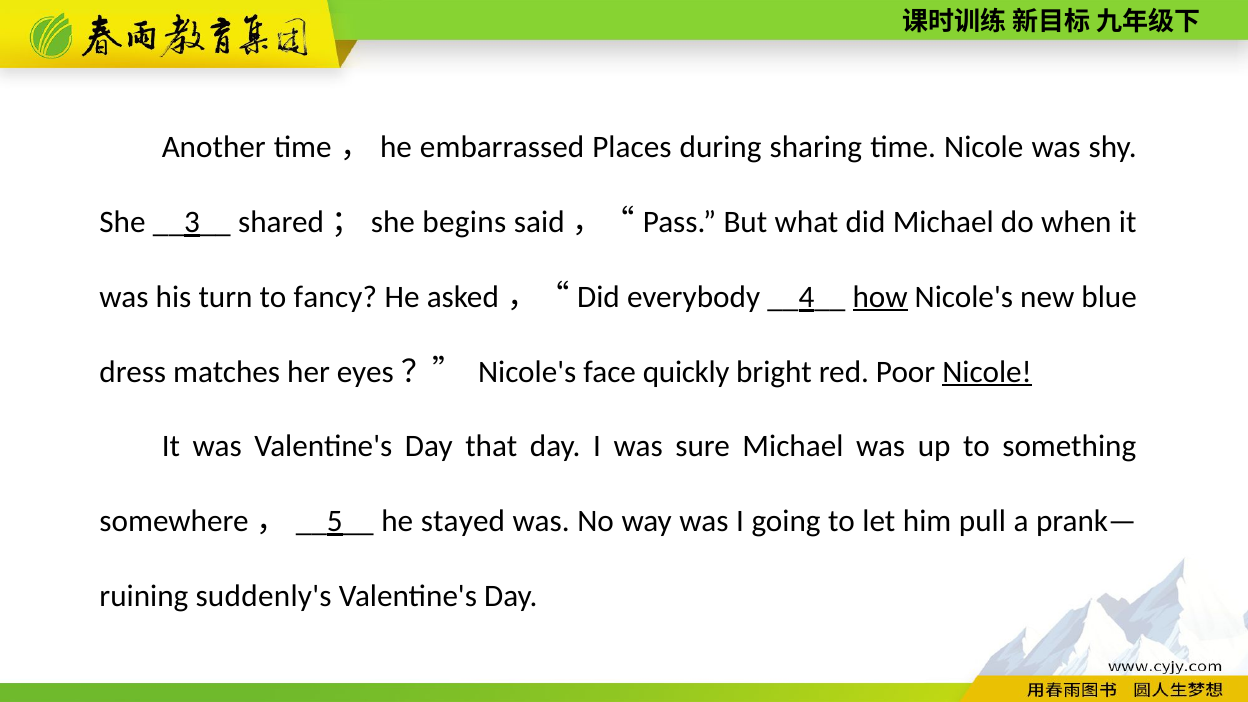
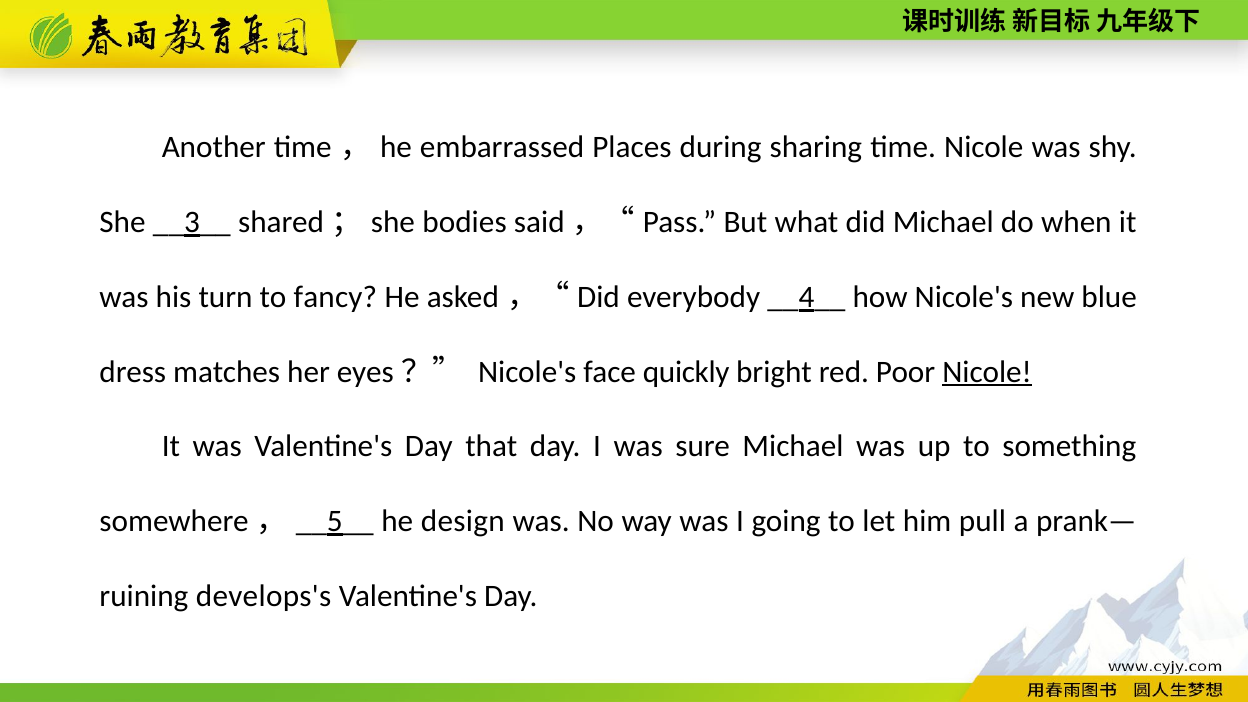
begins: begins -> bodies
how underline: present -> none
stayed: stayed -> design
suddenly's: suddenly's -> develops's
